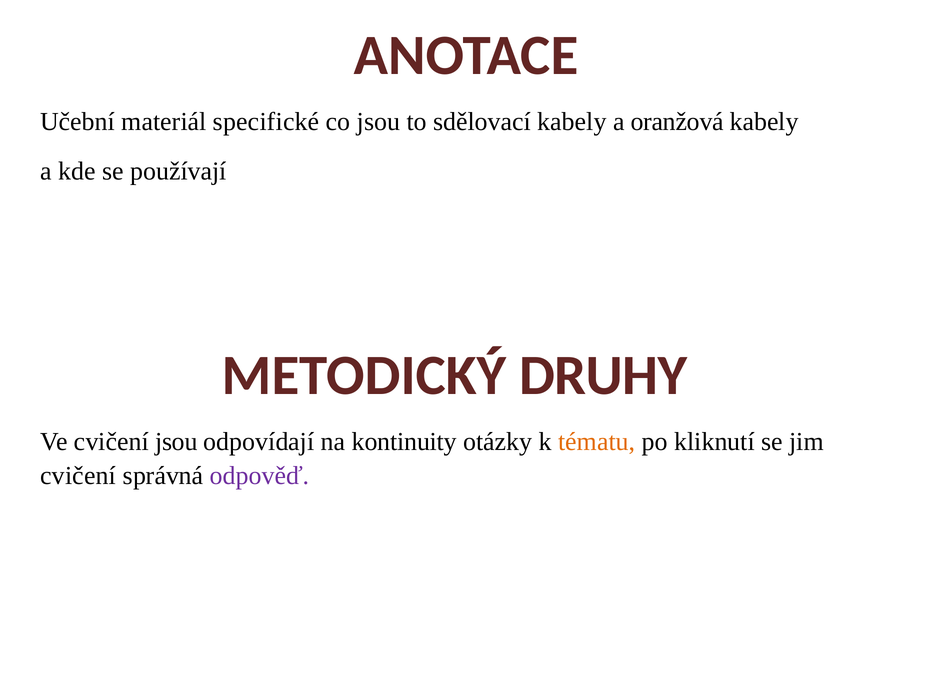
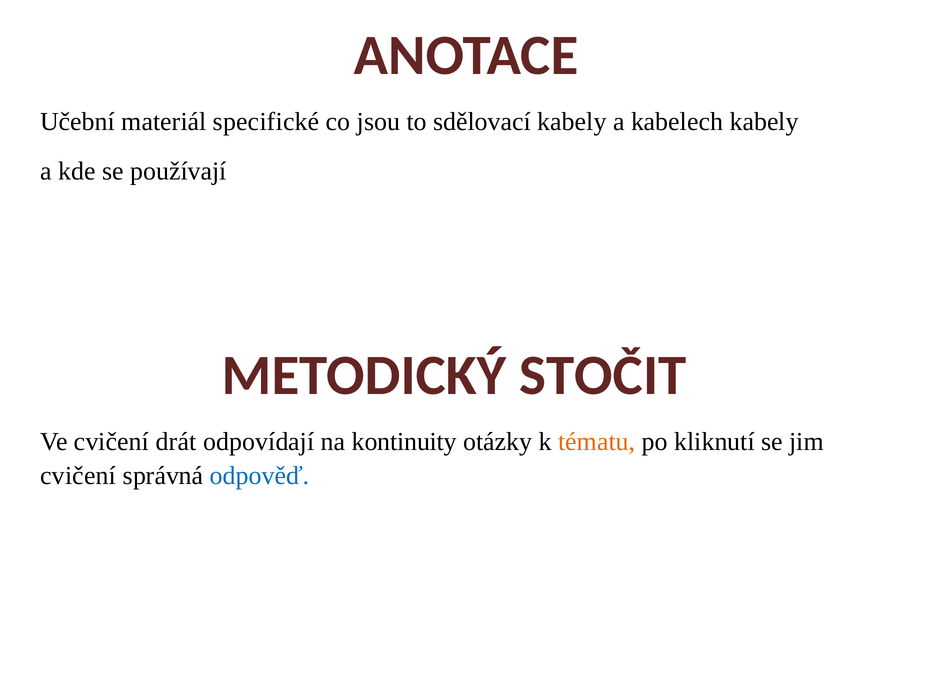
oranžová: oranžová -> kabelech
DRUHY: DRUHY -> STOČIT
cvičení jsou: jsou -> drát
odpověď colour: purple -> blue
